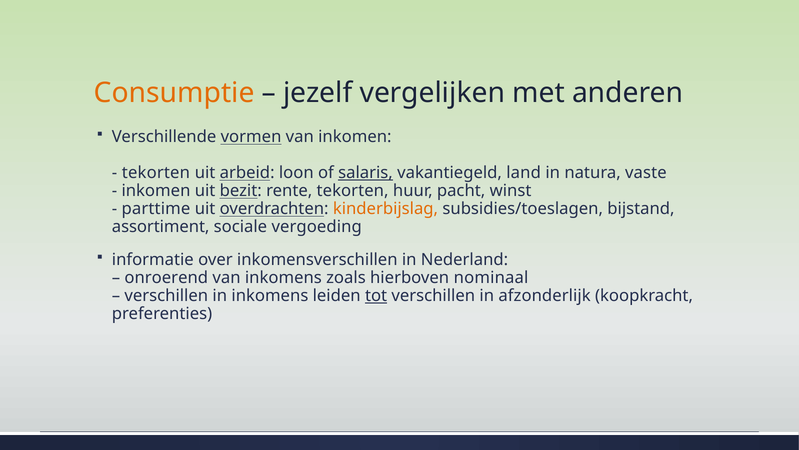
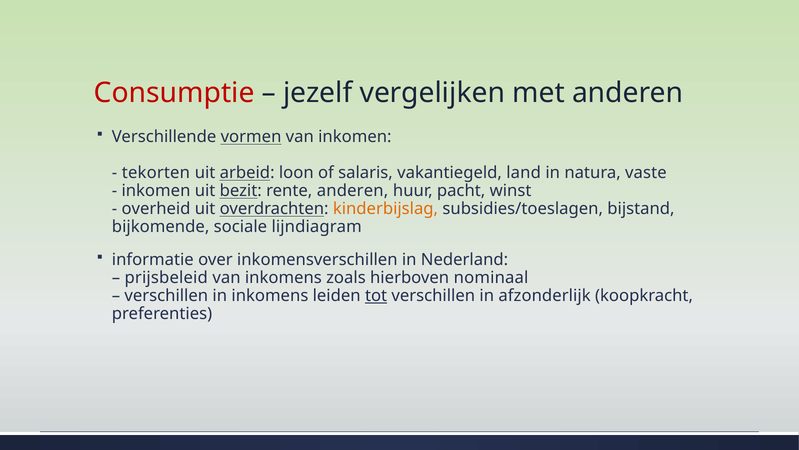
Consumptie colour: orange -> red
salaris underline: present -> none
rente tekorten: tekorten -> anderen
parttime: parttime -> overheid
assortiment: assortiment -> bijkomende
vergoeding: vergoeding -> lijndiagram
onroerend: onroerend -> prijsbeleid
